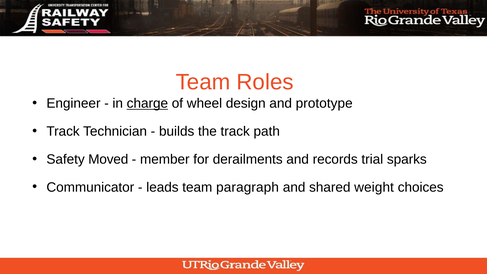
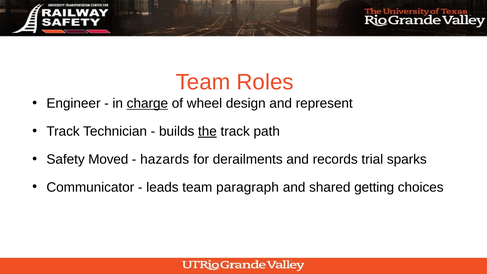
prototype: prototype -> represent
the underline: none -> present
member: member -> hazards
weight: weight -> getting
